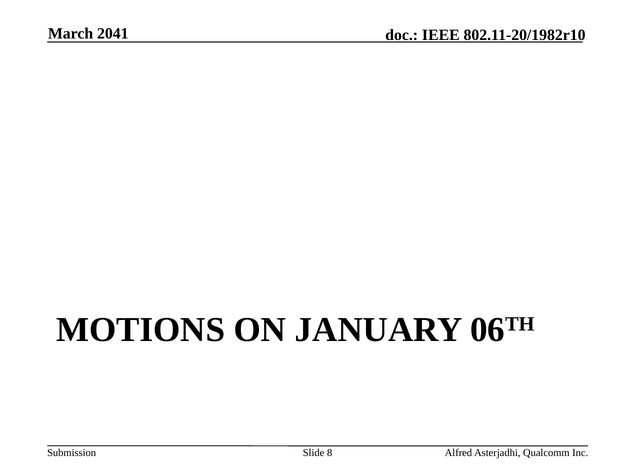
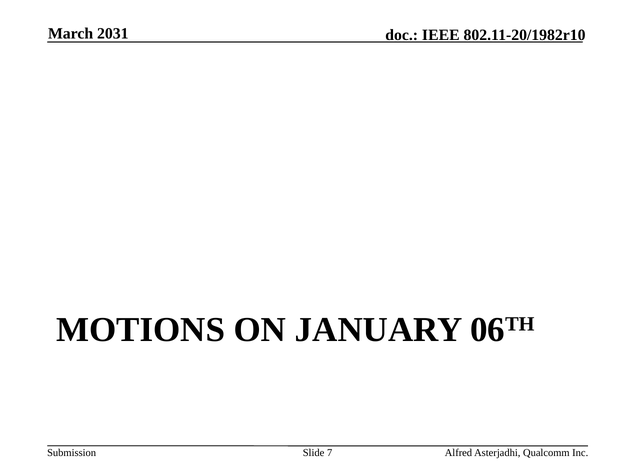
2041: 2041 -> 2031
8: 8 -> 7
